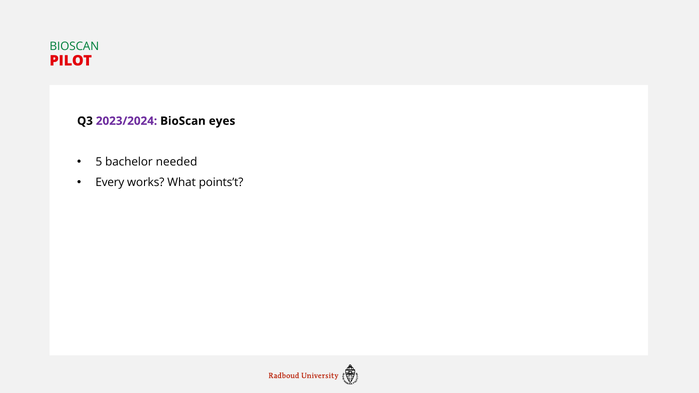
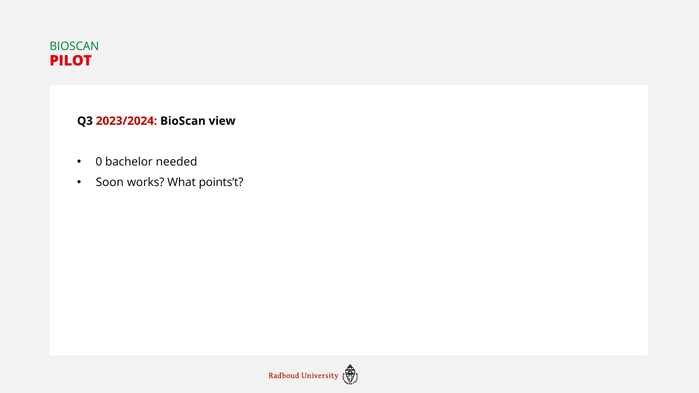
2023/2024 colour: purple -> red
eyes: eyes -> view
5: 5 -> 0
Every: Every -> Soon
